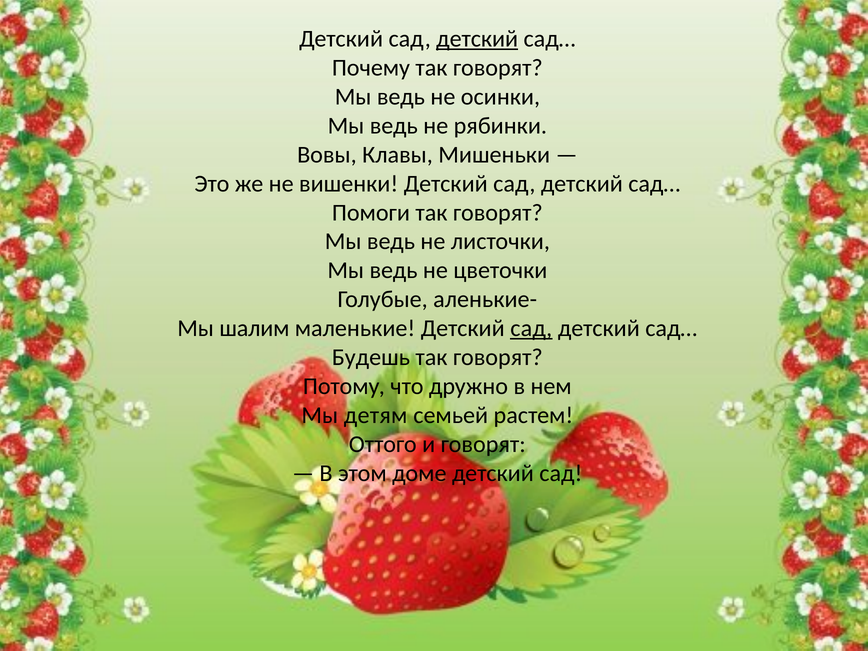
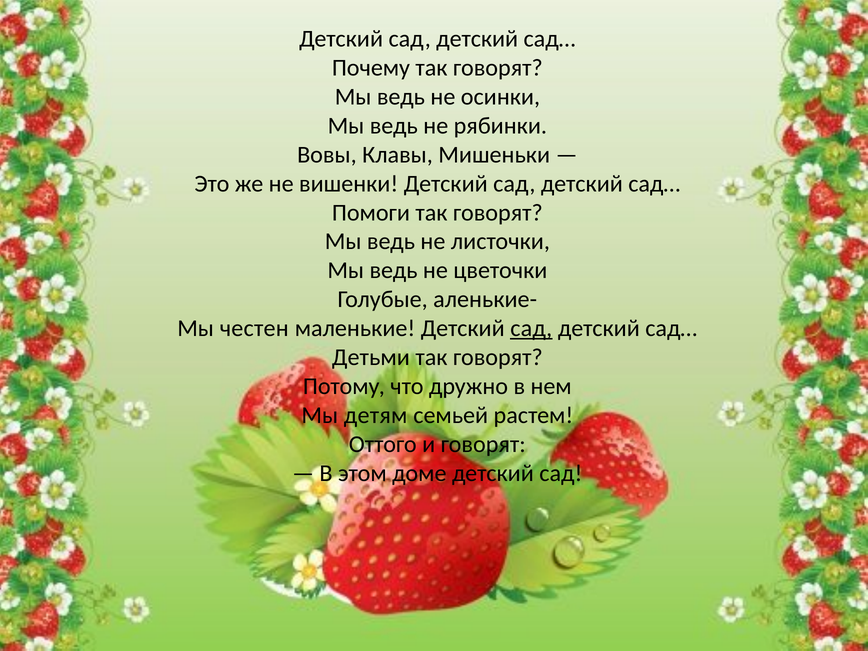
детский at (477, 39) underline: present -> none
шалим: шалим -> честен
Будешь: Будешь -> Детьми
